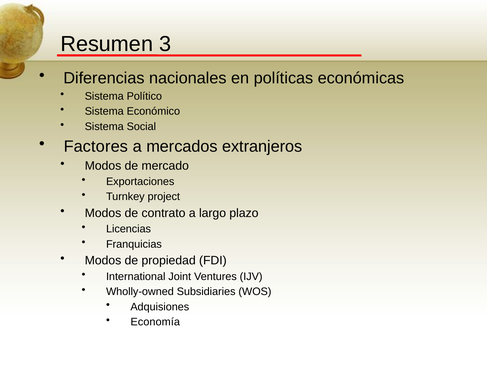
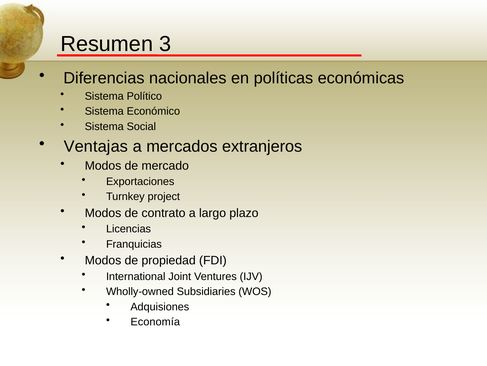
Factores: Factores -> Ventajas
